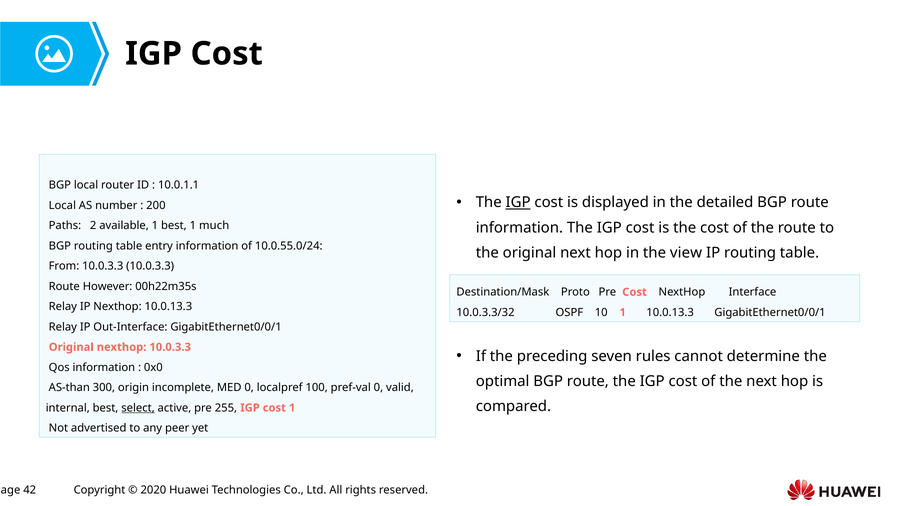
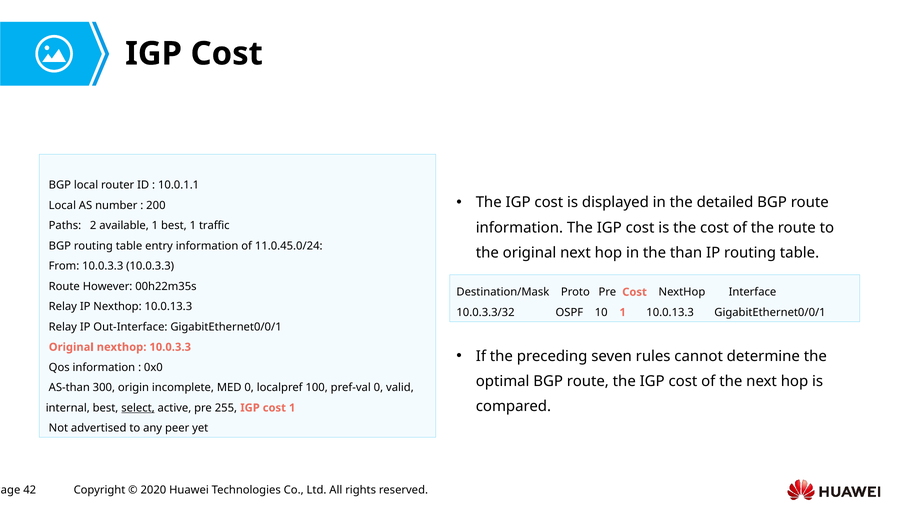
IGP at (518, 203) underline: present -> none
much: much -> traffic
10.0.55.0/24: 10.0.55.0/24 -> 11.0.45.0/24
view: view -> than
